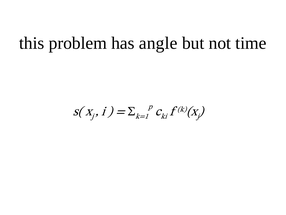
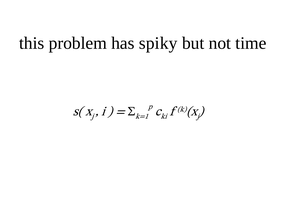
angle: angle -> spiky
